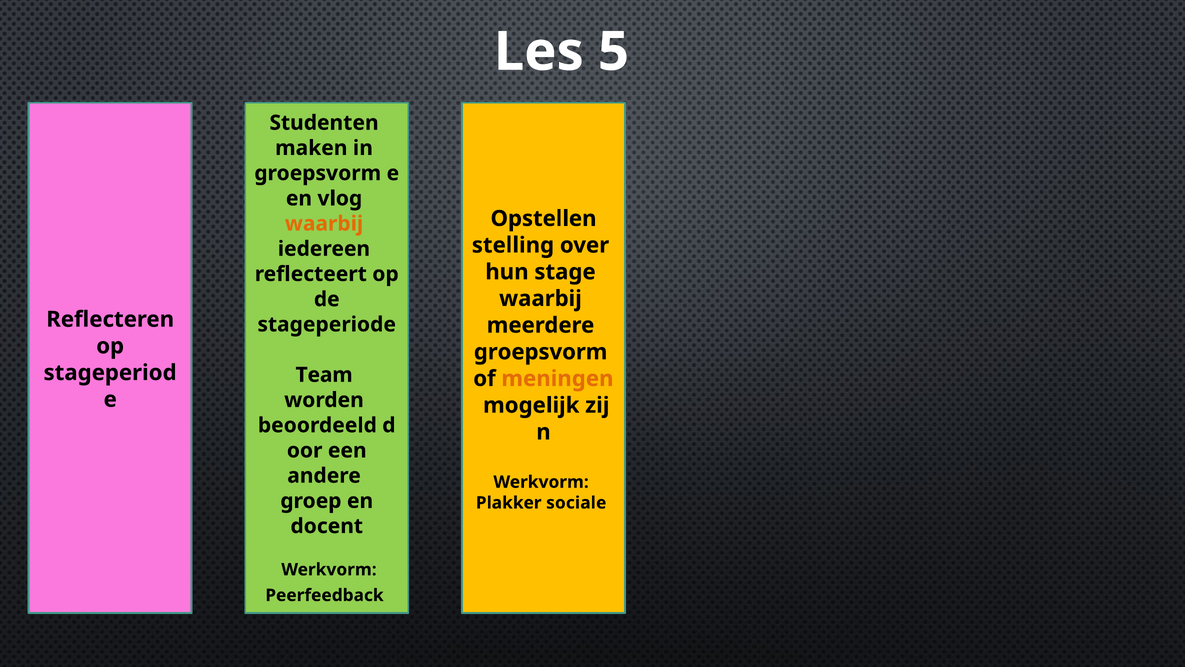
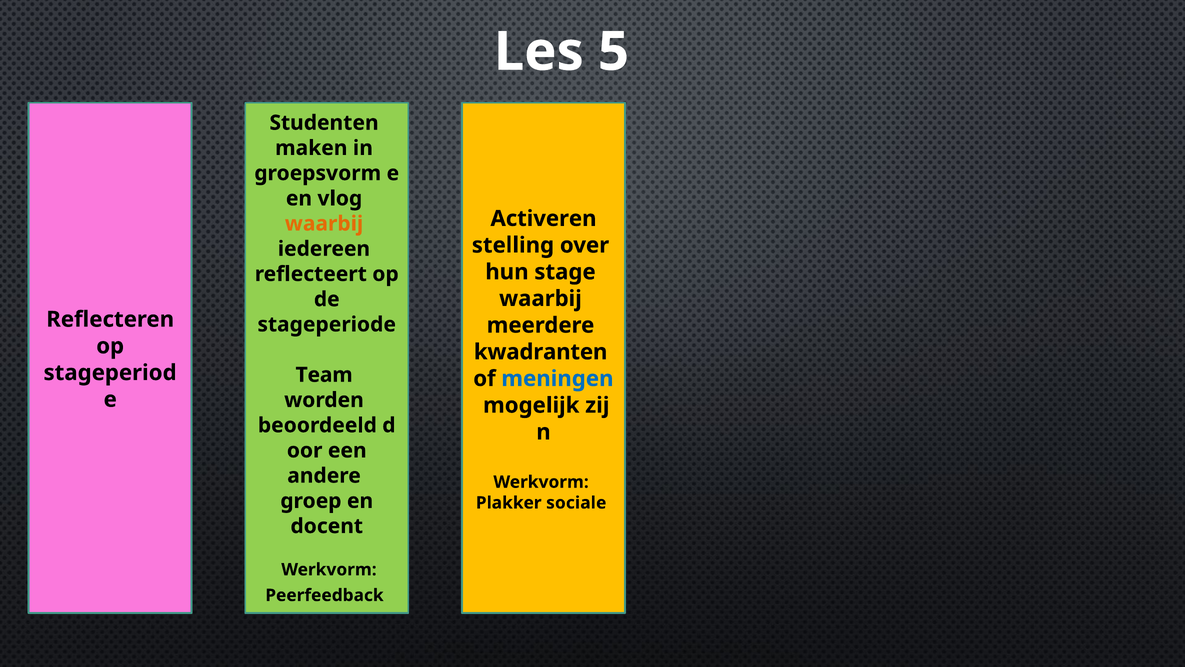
Opstellen: Opstellen -> Activeren
groepsvorm at (541, 352): groepsvorm -> kwadranten
meningen colour: orange -> blue
